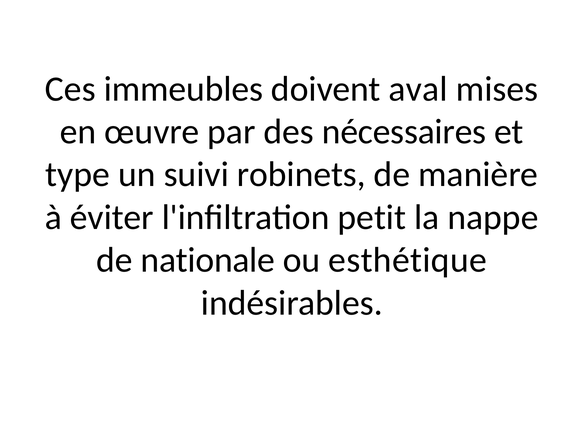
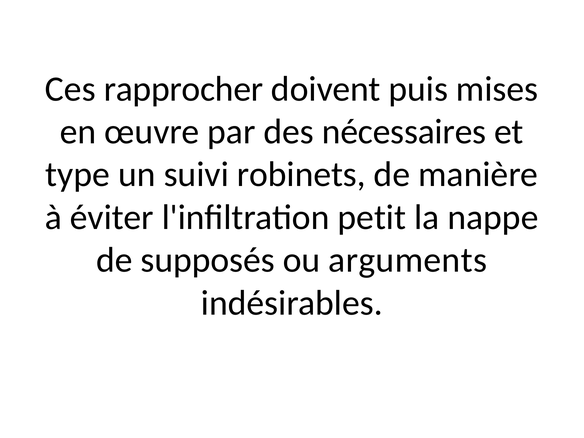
immeubles: immeubles -> rapprocher
aval: aval -> puis
nationale: nationale -> supposés
esthétique: esthétique -> arguments
